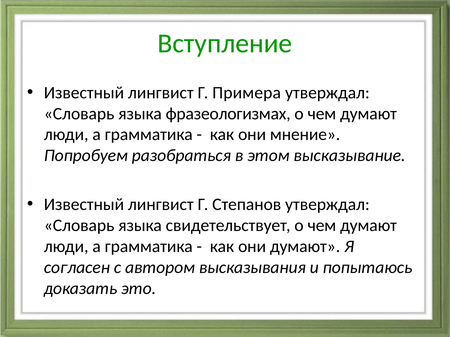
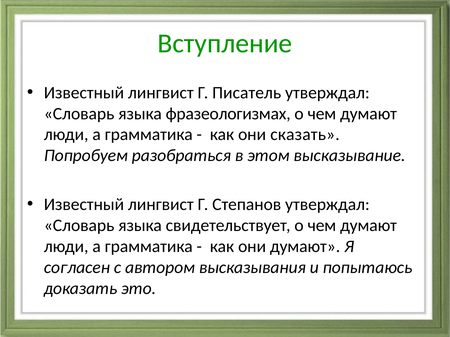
Примера: Примера -> Писатель
мнение: мнение -> сказать
